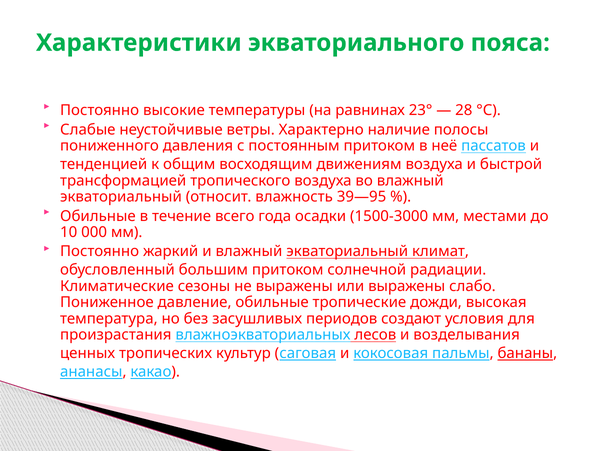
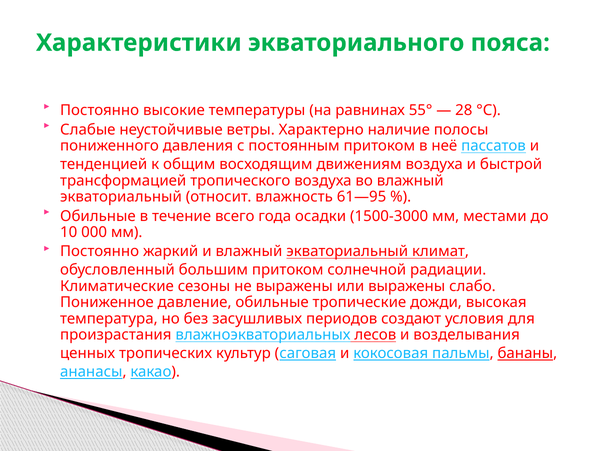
23°: 23° -> 55°
39—95: 39—95 -> 61—95
